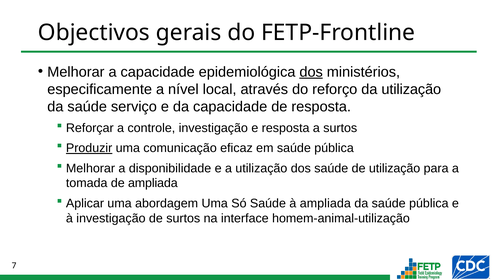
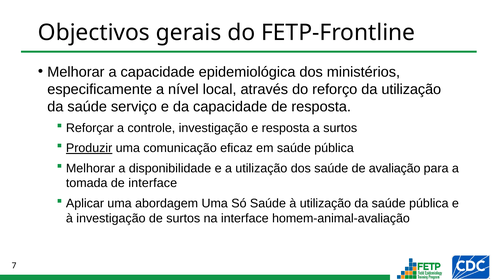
dos at (311, 72) underline: present -> none
de utilização: utilização -> avaliação
de ampliada: ampliada -> interface
à ampliada: ampliada -> utilização
homem-animal-utilização: homem-animal-utilização -> homem-animal-avaliação
